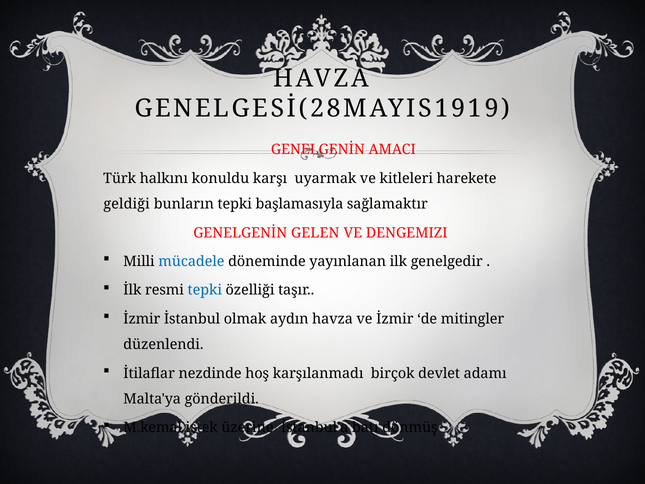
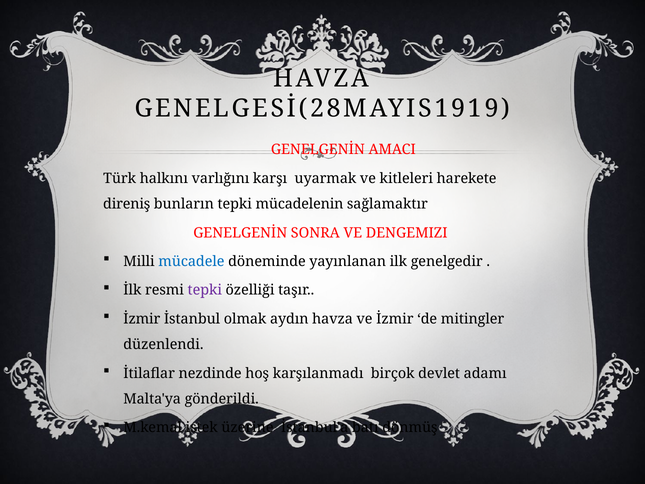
konuldu: konuldu -> varlığını
geldiği: geldiği -> direniş
başlamasıyla: başlamasıyla -> mücadelenin
GELEN: GELEN -> SONRA
tepki at (205, 290) colour: blue -> purple
